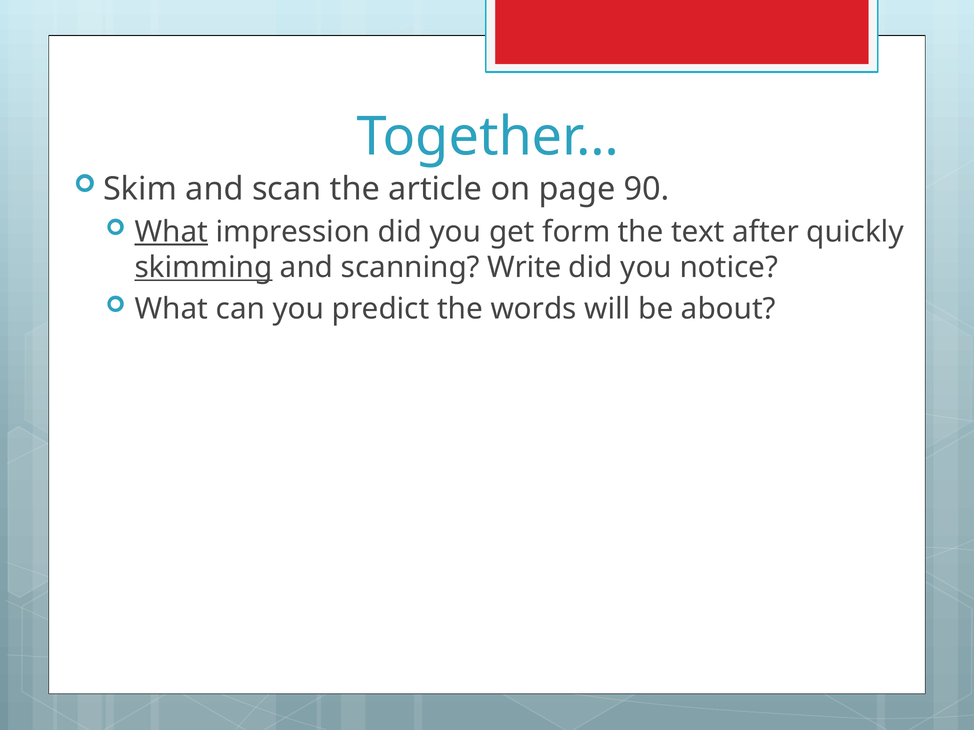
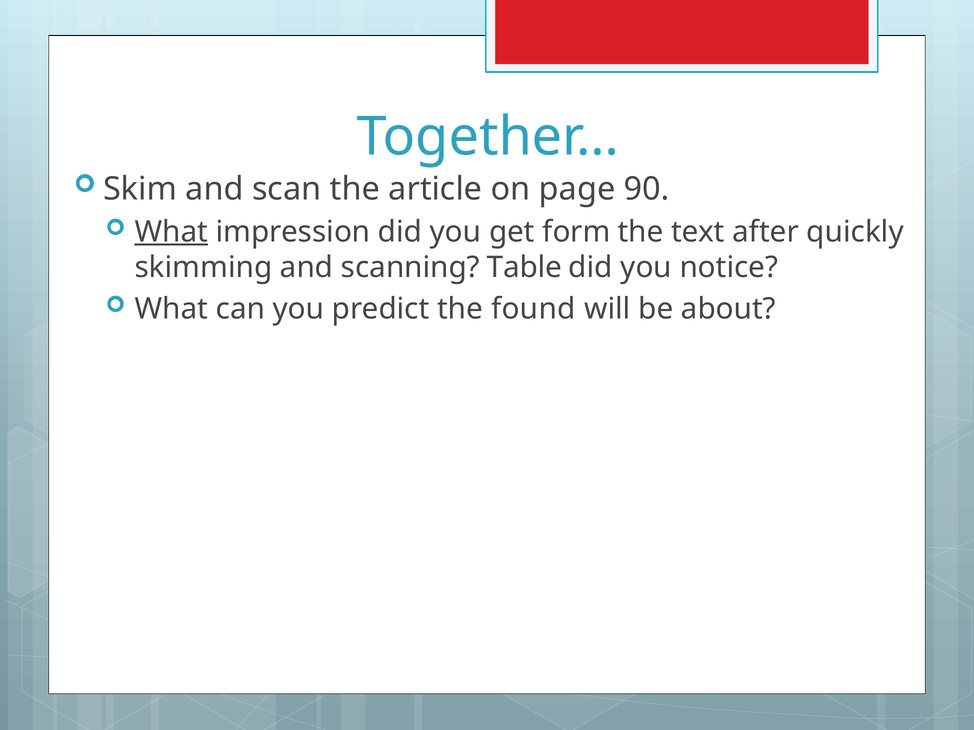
skimming underline: present -> none
Write: Write -> Table
words: words -> found
